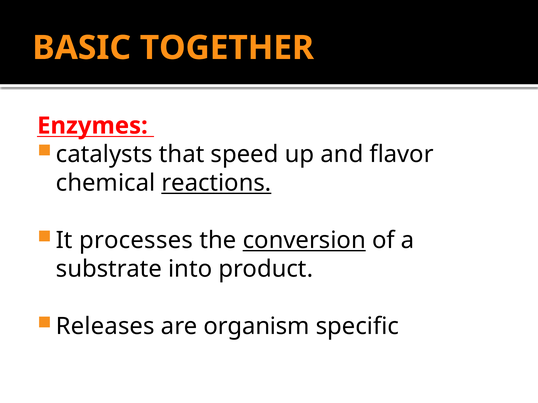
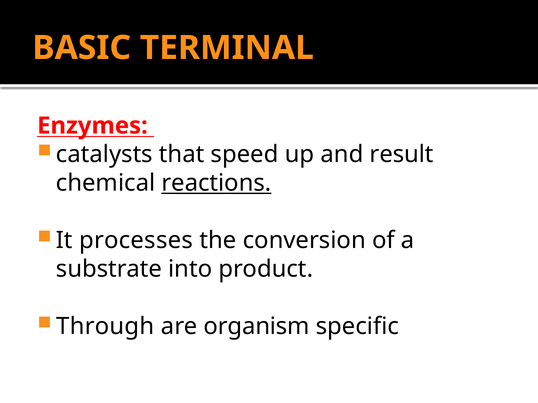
TOGETHER: TOGETHER -> TERMINAL
flavor: flavor -> result
conversion underline: present -> none
Releases: Releases -> Through
